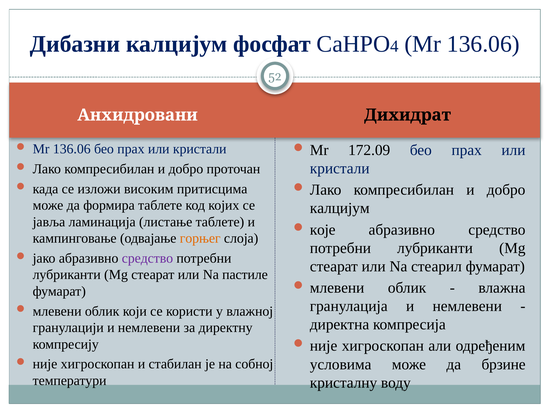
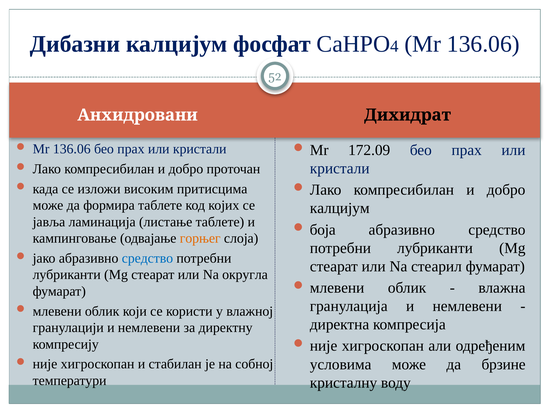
које: које -> боја
средство at (147, 258) colour: purple -> blue
пастиле: пастиле -> округла
